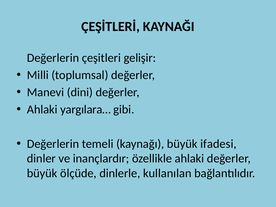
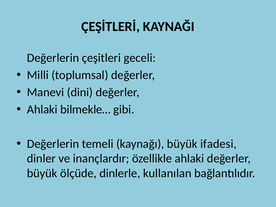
gelişir: gelişir -> geceli
yargılara…: yargılara… -> bilmekle…
